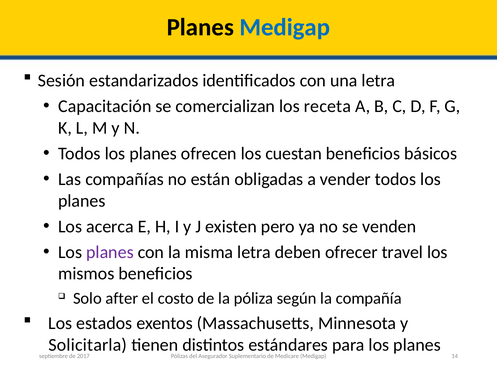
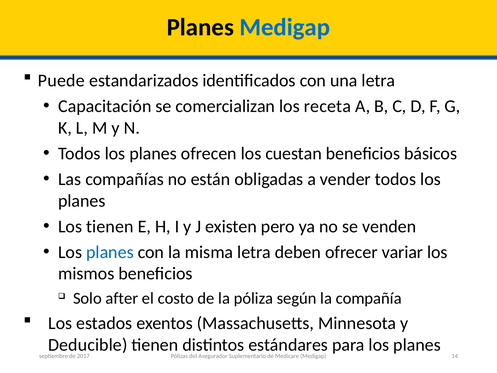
Sesión: Sesión -> Puede
Los acerca: acerca -> tienen
planes at (110, 252) colour: purple -> blue
travel: travel -> variar
Solicitarla: Solicitarla -> Deducible
